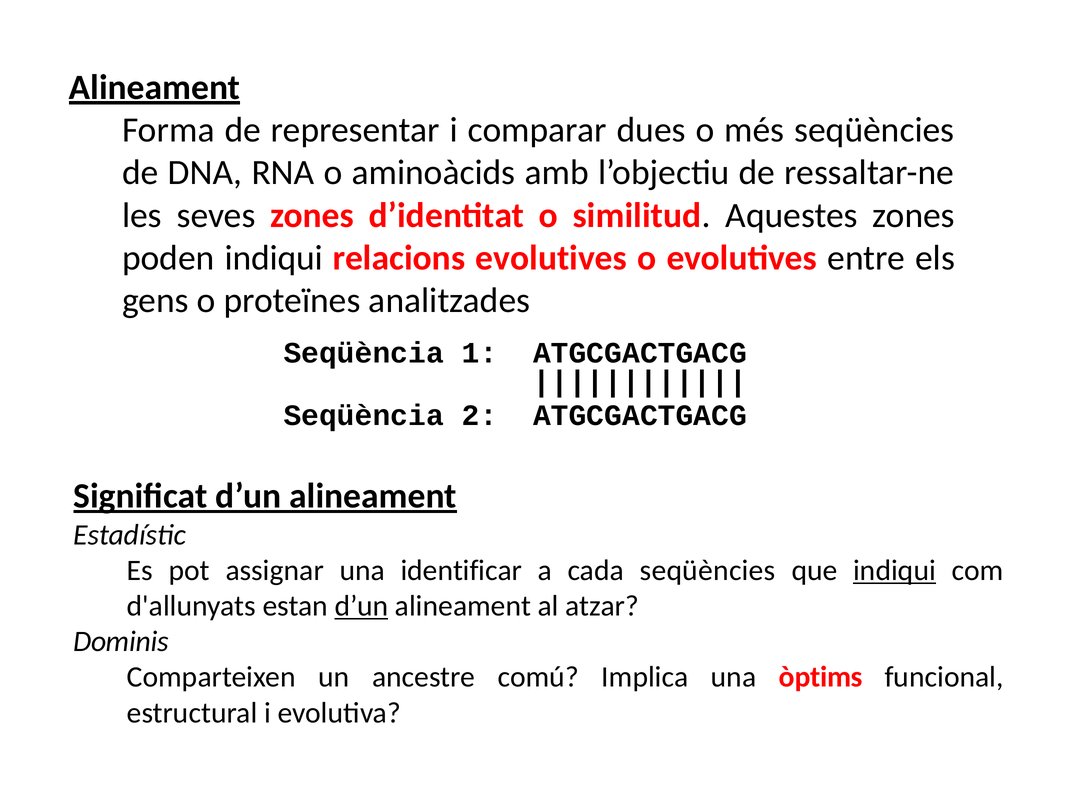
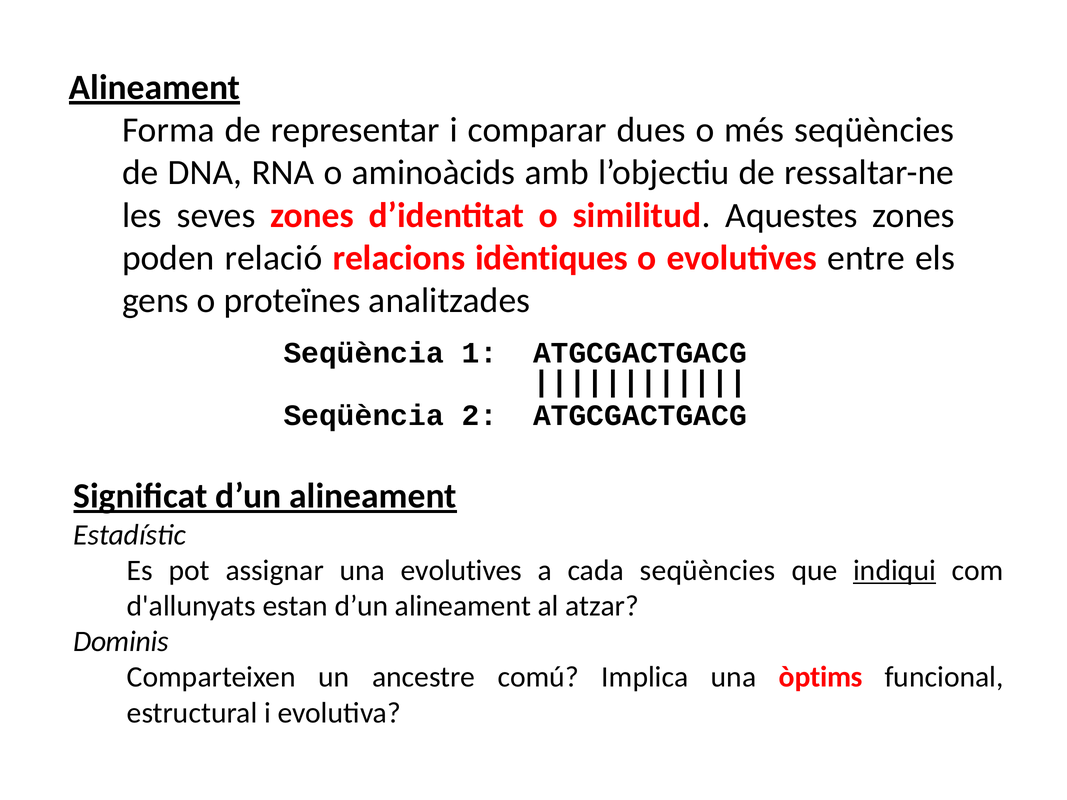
poden indiqui: indiqui -> relació
relacions evolutives: evolutives -> idèntiques
una identificar: identificar -> evolutives
d’un at (362, 606) underline: present -> none
